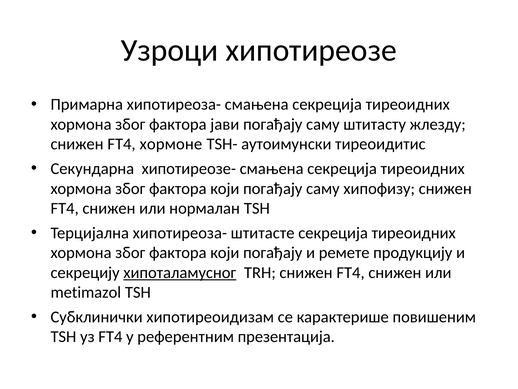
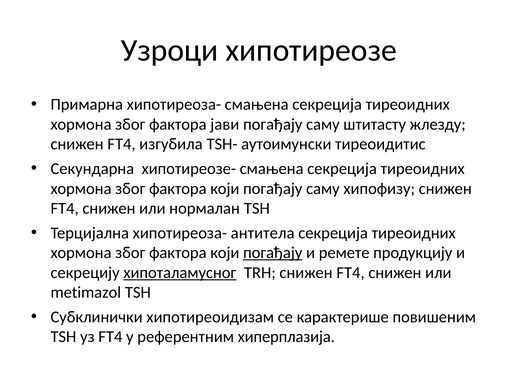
хормоне: хормоне -> изгубила
штитасте: штитасте -> антитела
погађају at (273, 252) underline: none -> present
презентација: презентација -> хиперплазија
